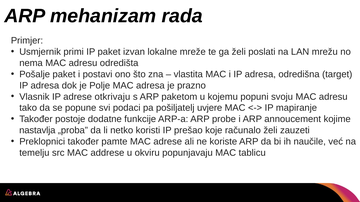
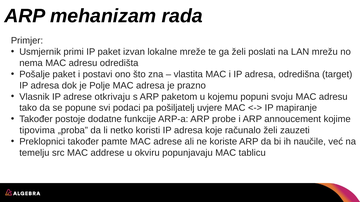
nastavlja: nastavlja -> tipovima
koristi IP prešao: prešao -> adresa
